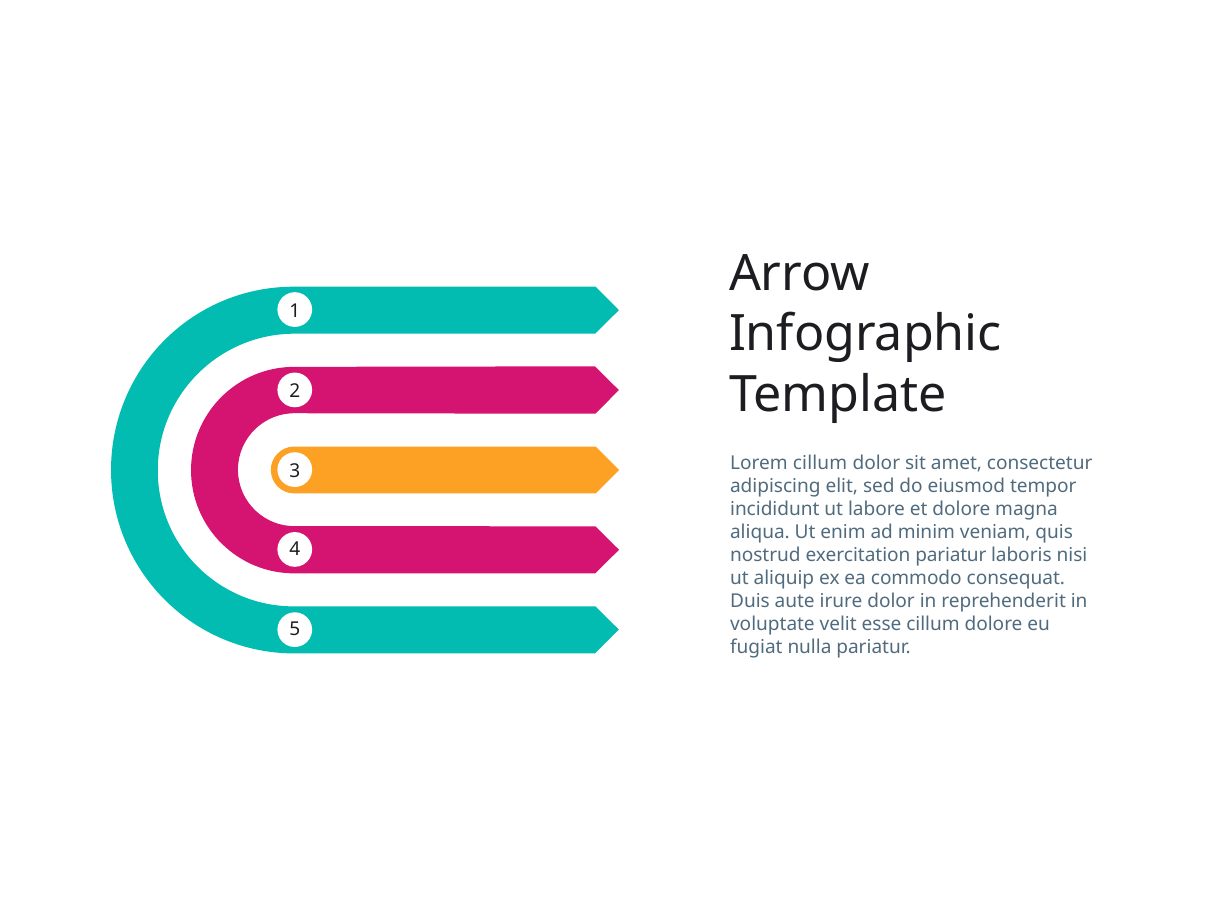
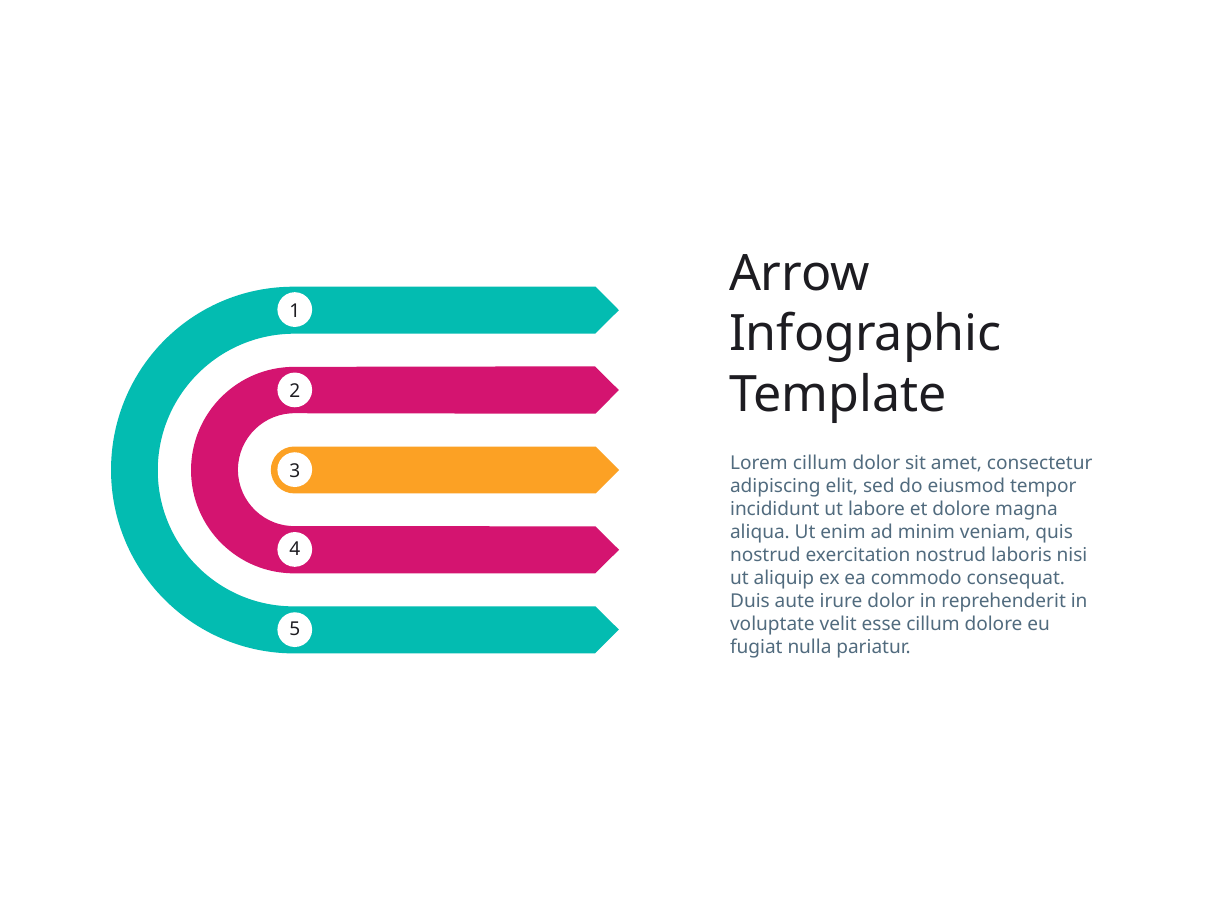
exercitation pariatur: pariatur -> nostrud
